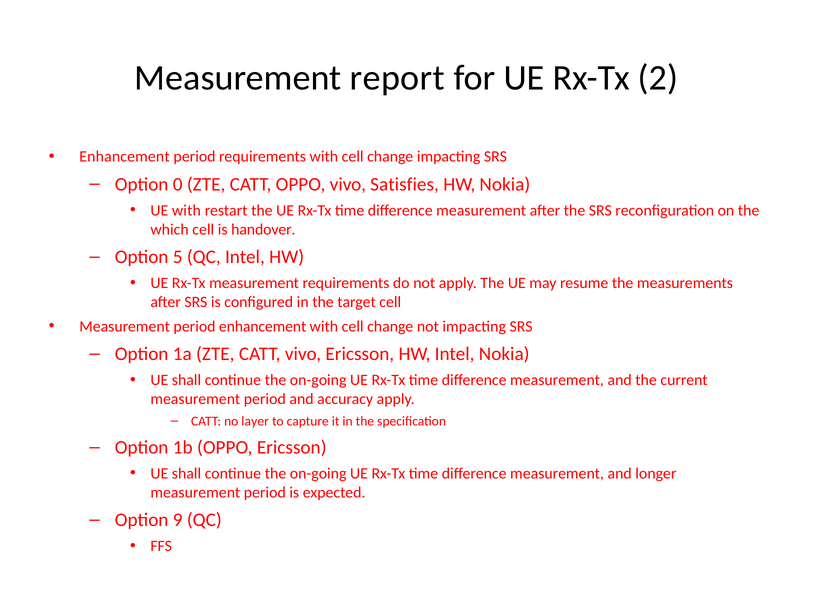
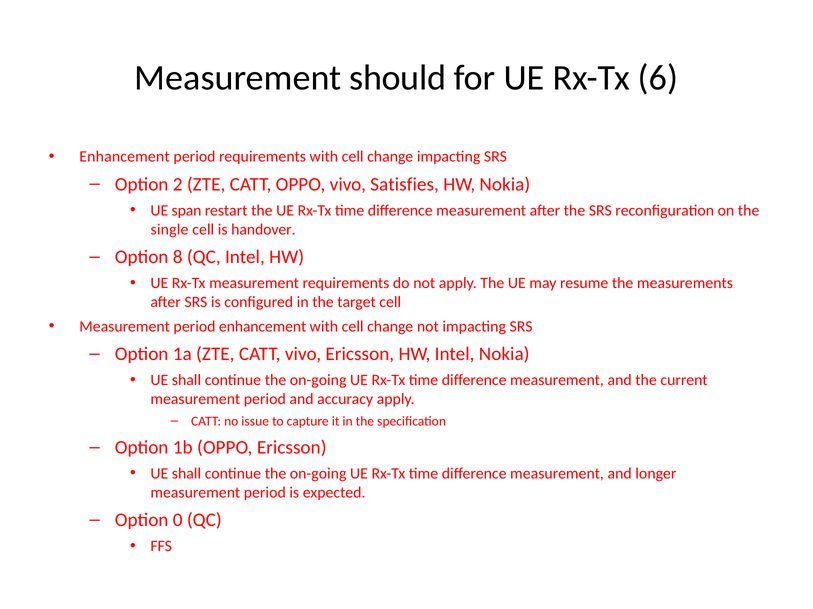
report: report -> should
2: 2 -> 6
0: 0 -> 2
UE with: with -> span
which: which -> single
5: 5 -> 8
layer: layer -> issue
9: 9 -> 0
